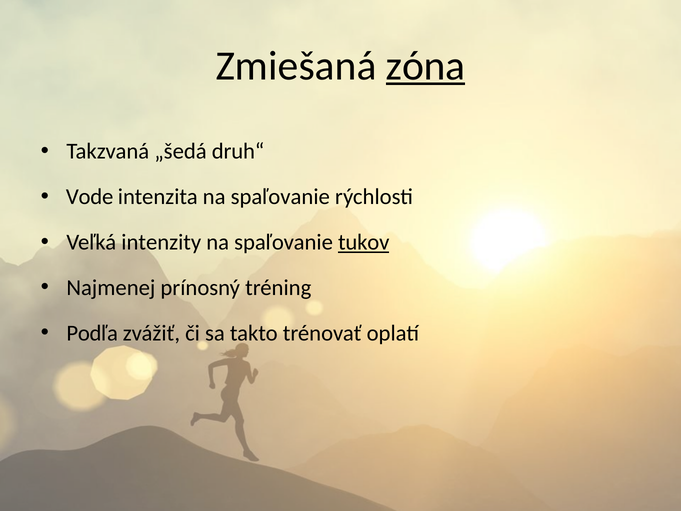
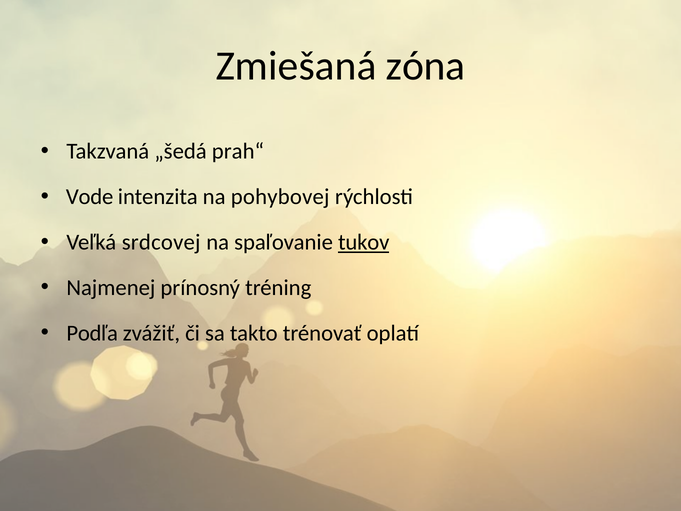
zóna underline: present -> none
druh“: druh“ -> prah“
intenzita na spaľovanie: spaľovanie -> pohybovej
intenzity: intenzity -> srdcovej
